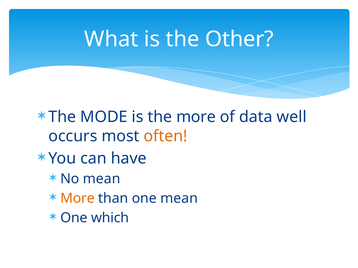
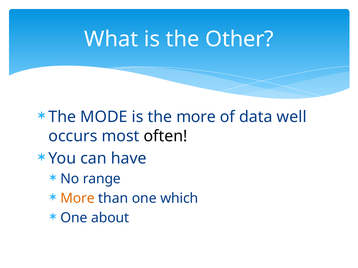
often colour: orange -> black
No mean: mean -> range
one mean: mean -> which
which: which -> about
